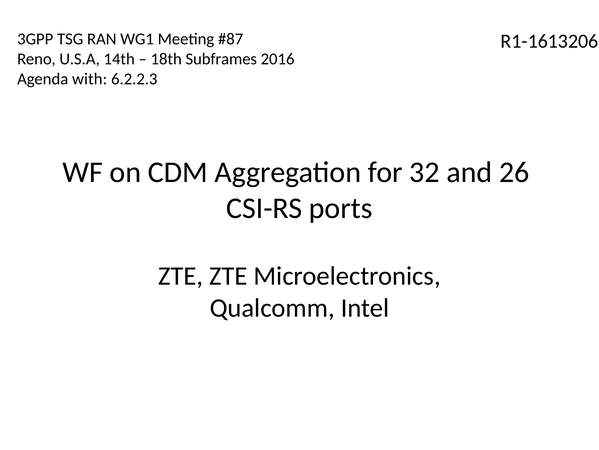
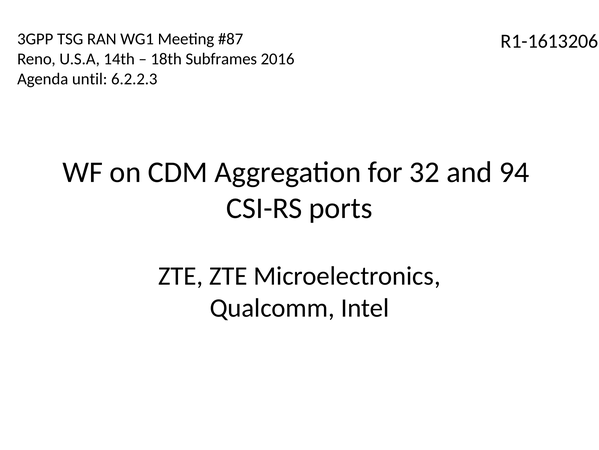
with: with -> until
26: 26 -> 94
